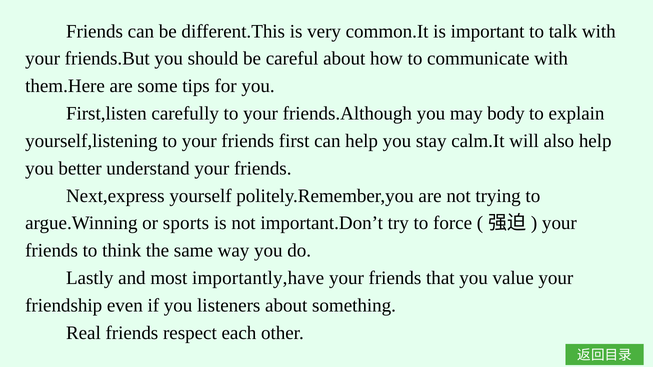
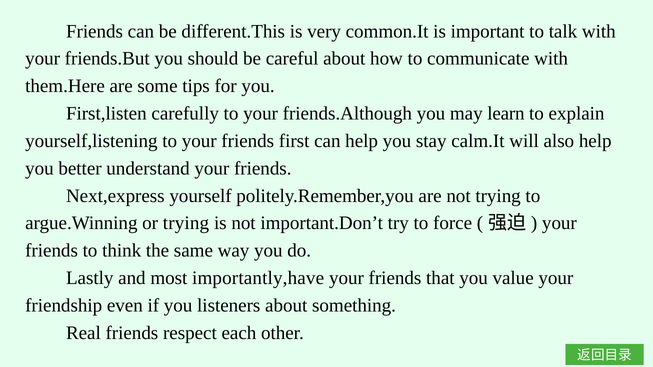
body: body -> learn
or sports: sports -> trying
